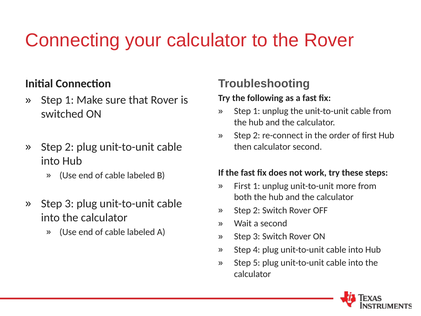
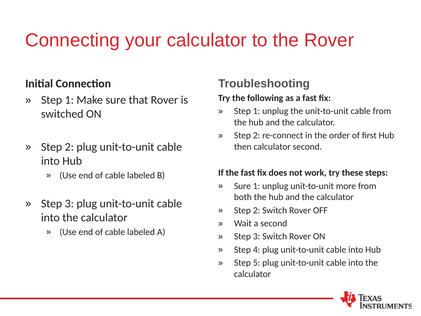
First at (242, 186): First -> Sure
